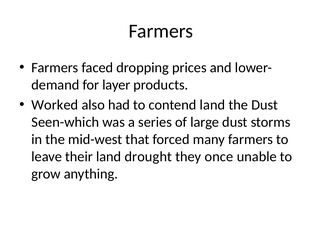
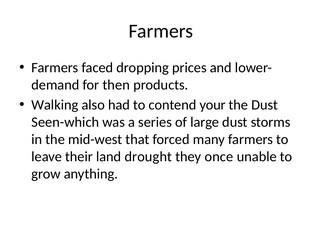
layer: layer -> then
Worked: Worked -> Walking
contend land: land -> your
